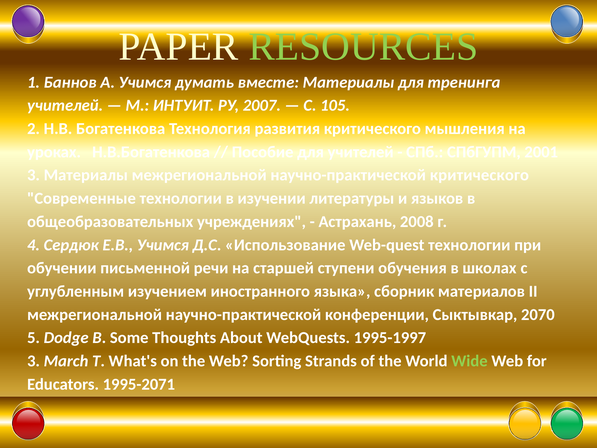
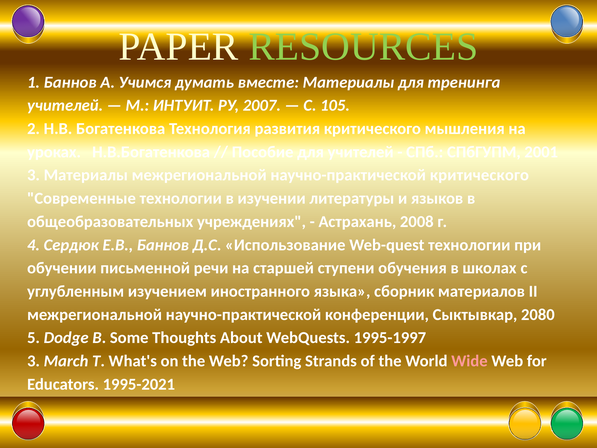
Е.В Учимся: Учимся -> Баннов
2070: 2070 -> 2080
Wide colour: light green -> pink
1995-2071: 1995-2071 -> 1995-2021
